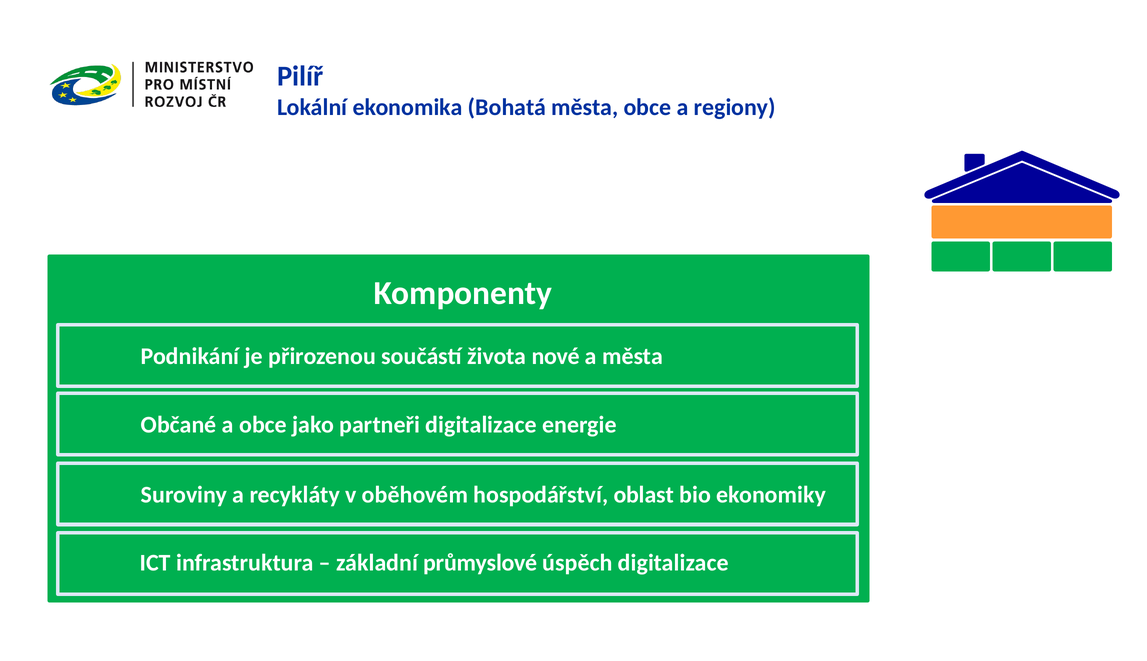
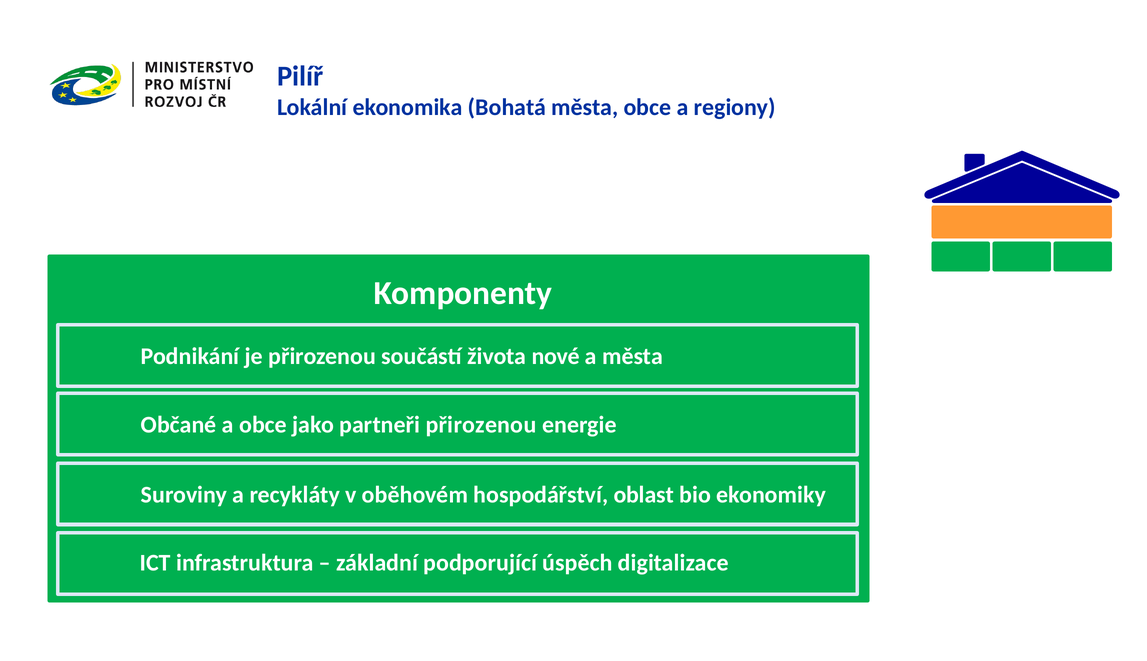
partneři digitalizace: digitalizace -> přirozenou
průmyslové: průmyslové -> podporující
